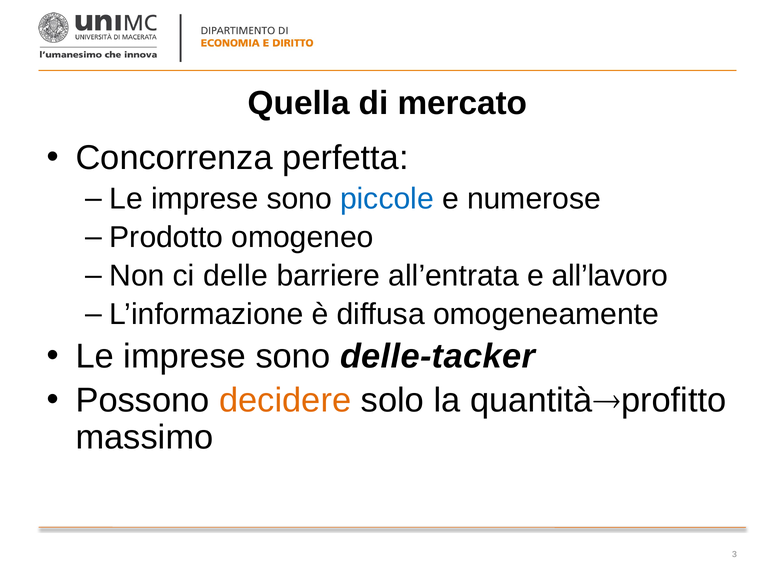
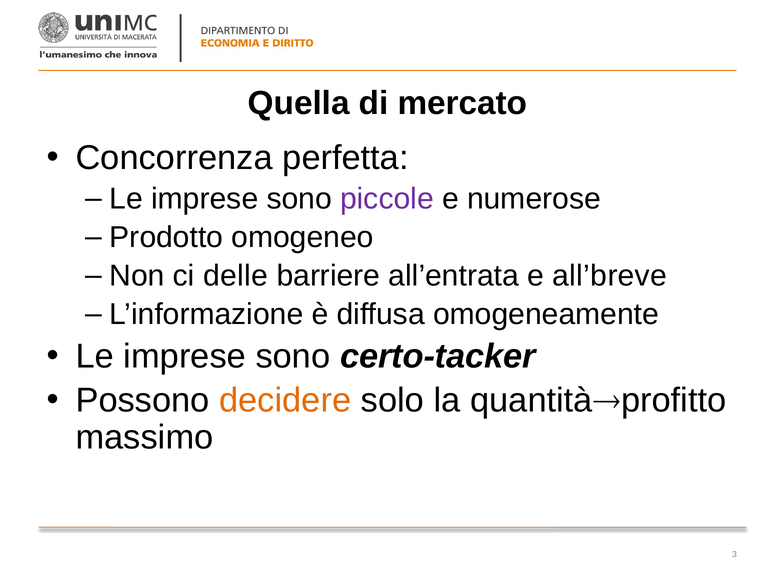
piccole colour: blue -> purple
all’lavoro: all’lavoro -> all’breve
delle-tacker: delle-tacker -> certo-tacker
